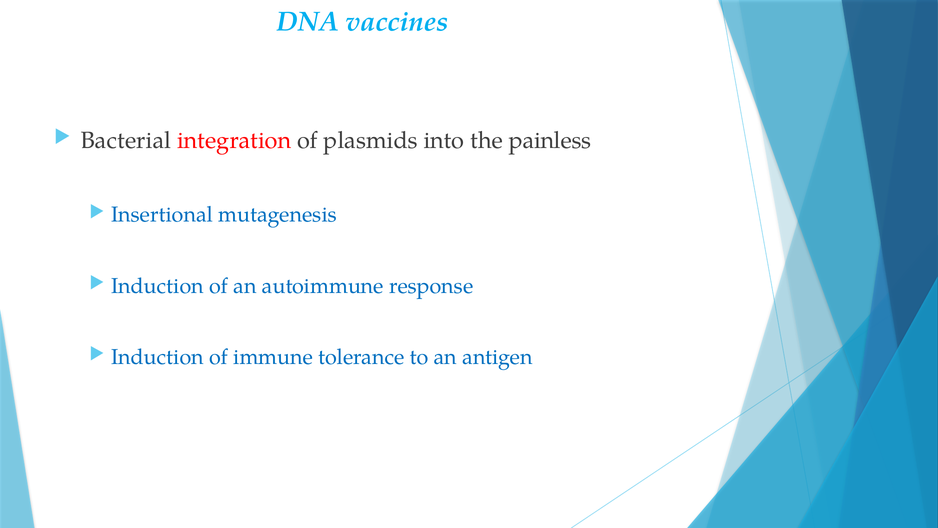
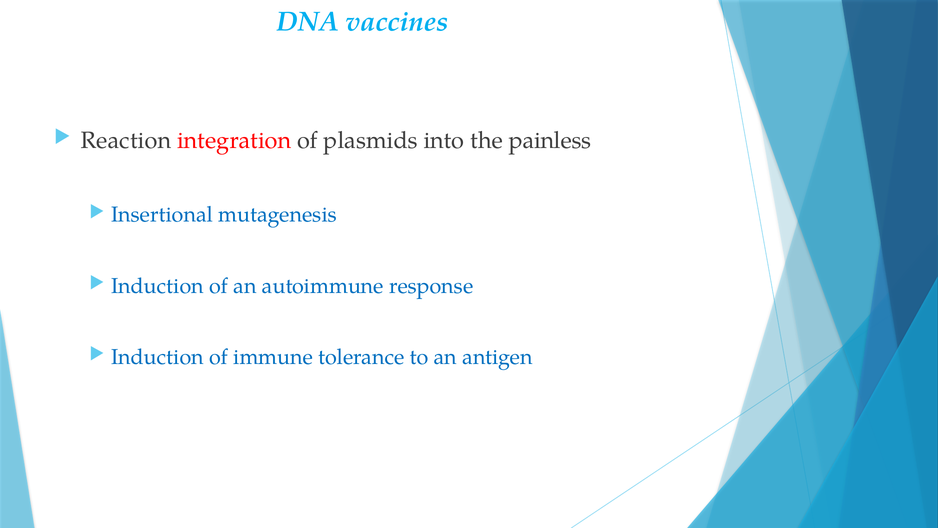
Bacterial: Bacterial -> Reaction
